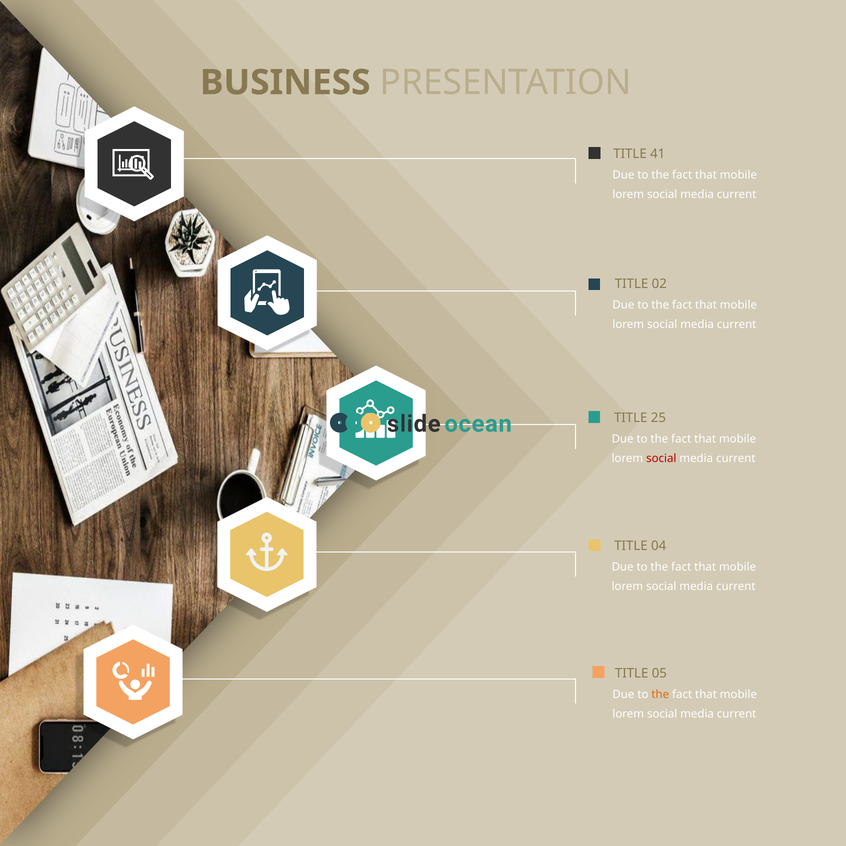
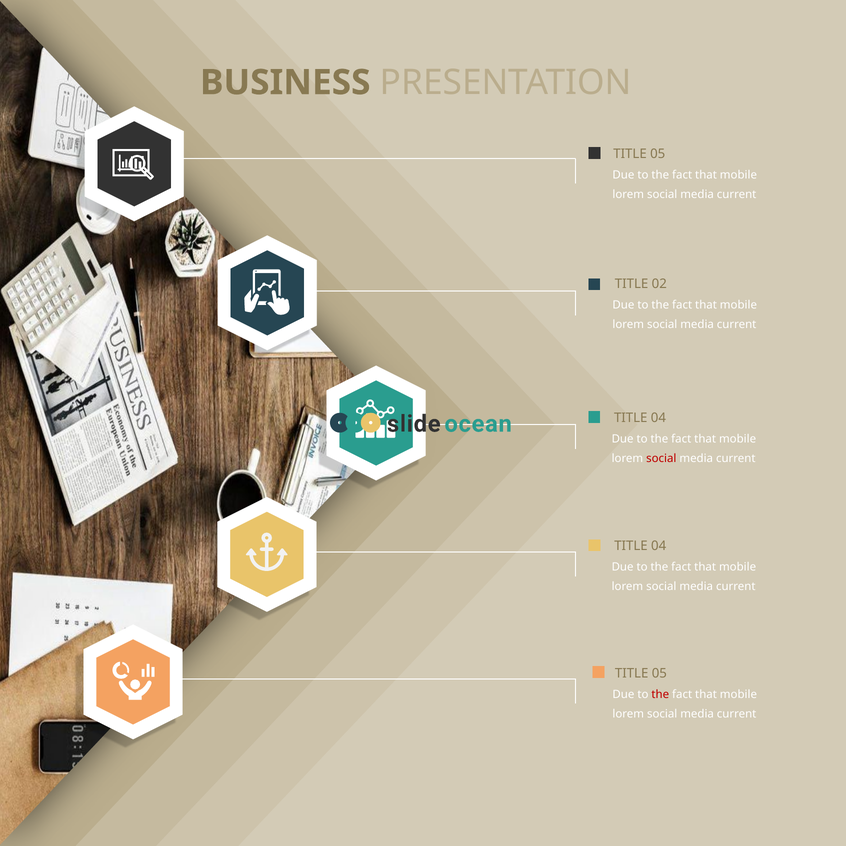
41 at (658, 154): 41 -> 05
25 at (658, 418): 25 -> 04
the at (660, 694) colour: orange -> red
